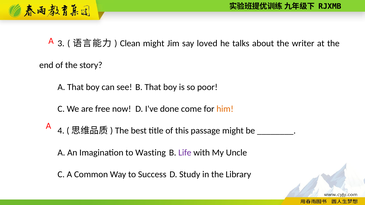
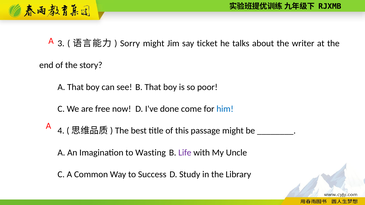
Clean: Clean -> Sorry
loved: loved -> ticket
him colour: orange -> blue
